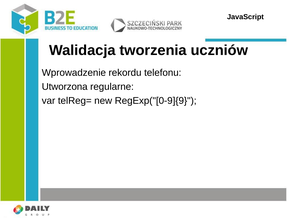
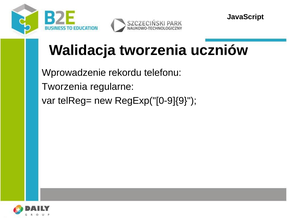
Utworzona at (65, 87): Utworzona -> Tworzenia
